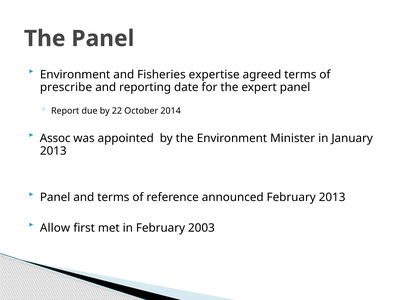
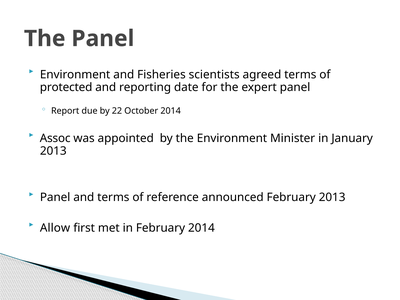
expertise: expertise -> scientists
prescribe: prescribe -> protected
February 2003: 2003 -> 2014
